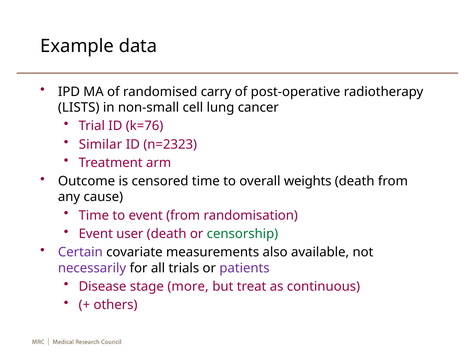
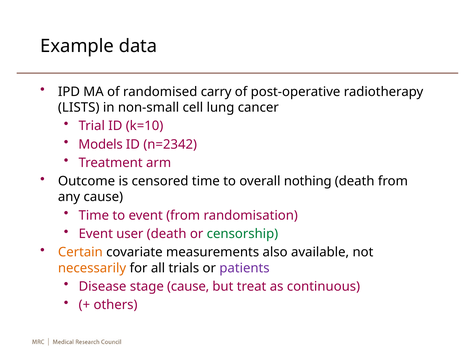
k=76: k=76 -> k=10
Similar: Similar -> Models
n=2323: n=2323 -> n=2342
weights: weights -> nothing
Certain colour: purple -> orange
necessarily colour: purple -> orange
stage more: more -> cause
